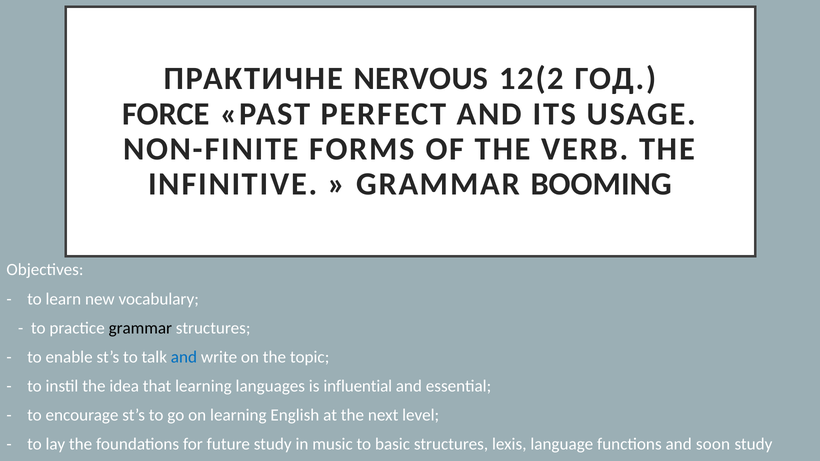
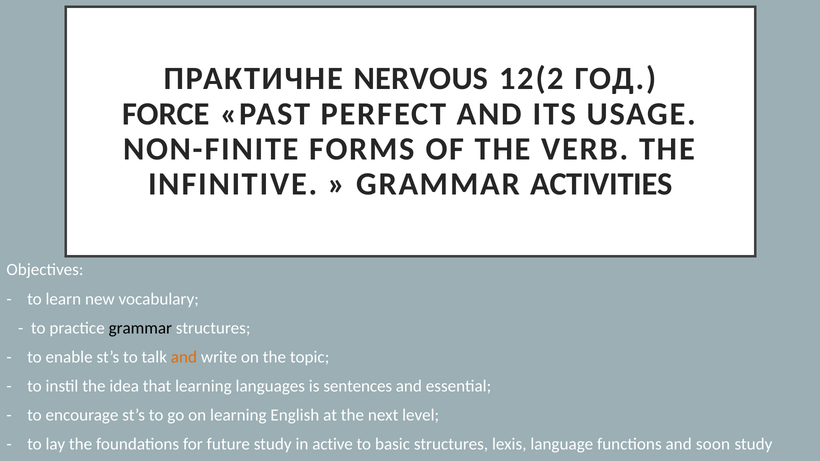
BOOMING: BOOMING -> ACTIVITIES
and at (184, 357) colour: blue -> orange
influential: influential -> sentences
music: music -> active
